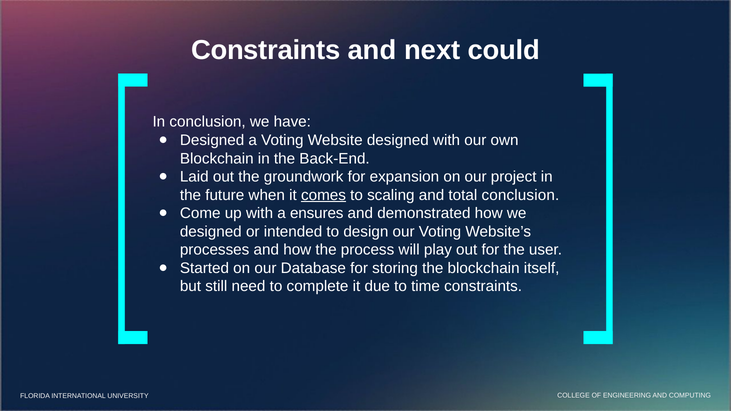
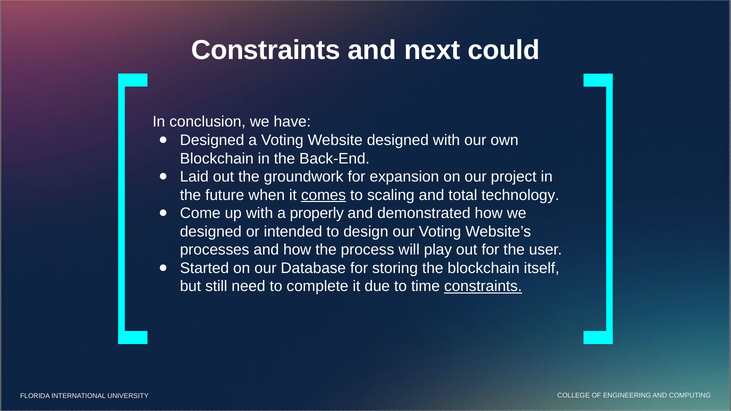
total conclusion: conclusion -> technology
ensures: ensures -> properly
constraints at (483, 287) underline: none -> present
